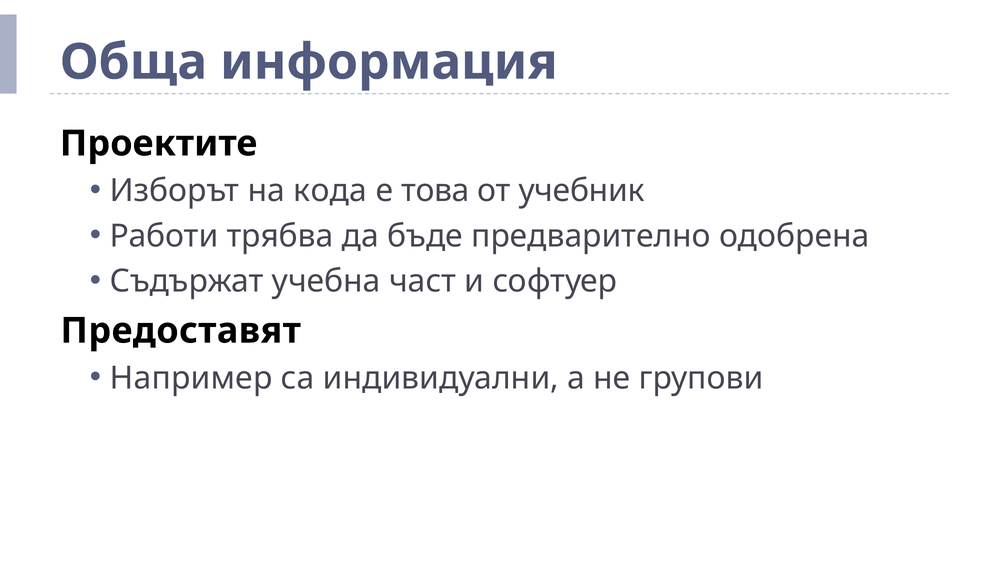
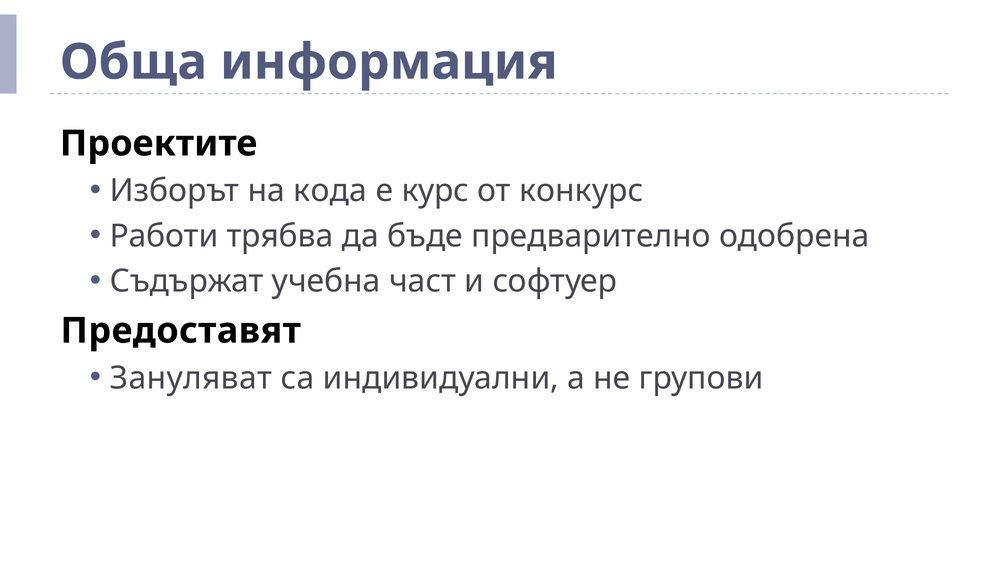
това: това -> курс
учебник: учебник -> конкурс
Например: Например -> Зануляват
